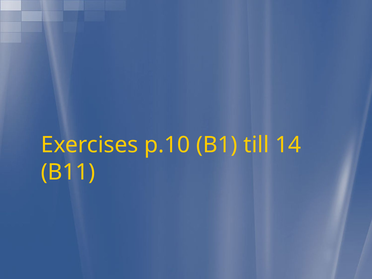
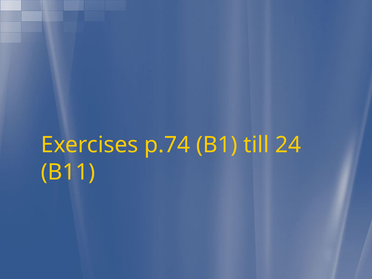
p.10: p.10 -> p.74
14: 14 -> 24
